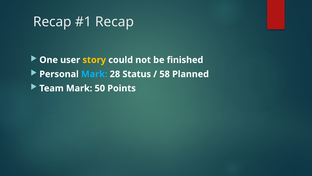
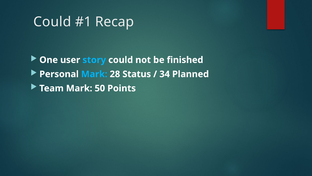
Recap at (52, 22): Recap -> Could
story colour: yellow -> light blue
58: 58 -> 34
